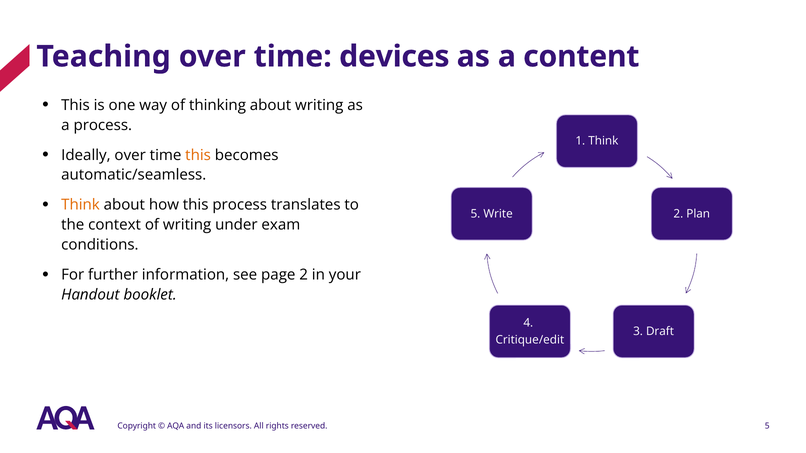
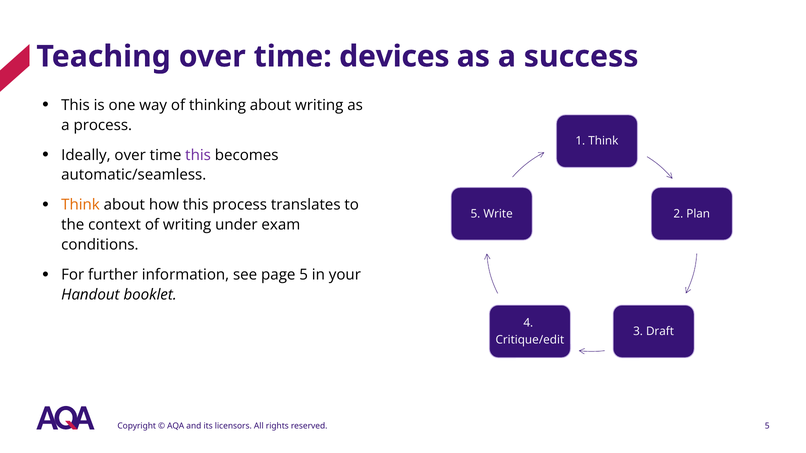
content: content -> success
this at (198, 155) colour: orange -> purple
page 2: 2 -> 5
